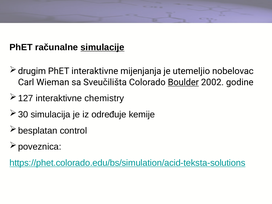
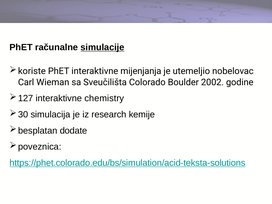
drugim: drugim -> koriste
Boulder underline: present -> none
određuje: određuje -> research
control: control -> dodate
